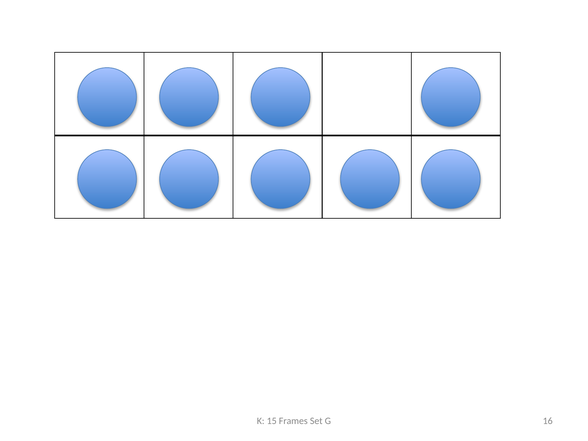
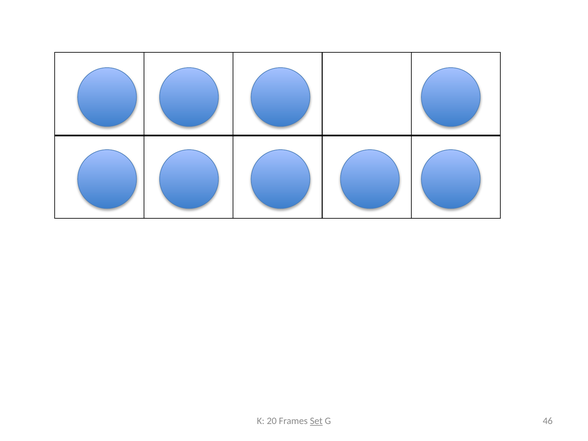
15: 15 -> 20
Set underline: none -> present
16: 16 -> 46
